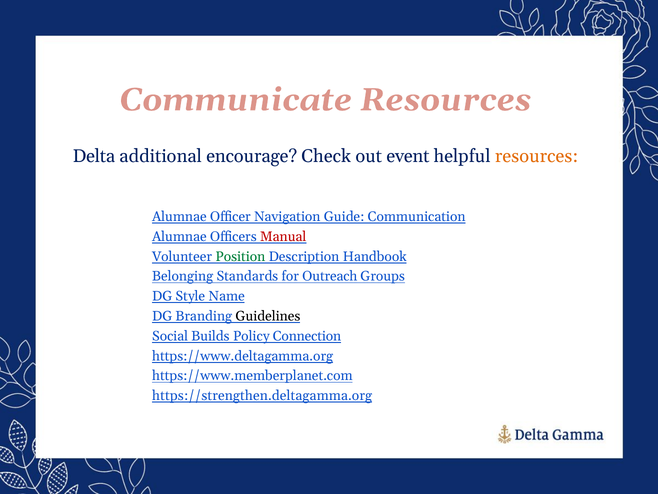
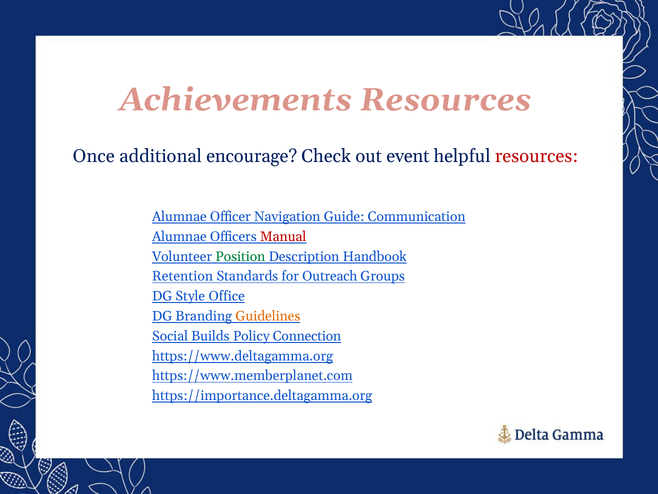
Communicate: Communicate -> Achievements
Delta: Delta -> Once
resources at (537, 156) colour: orange -> red
Belonging: Belonging -> Retention
Name: Name -> Office
Guidelines colour: black -> orange
https://strengthen.deltagamma.org: https://strengthen.deltagamma.org -> https://importance.deltagamma.org
